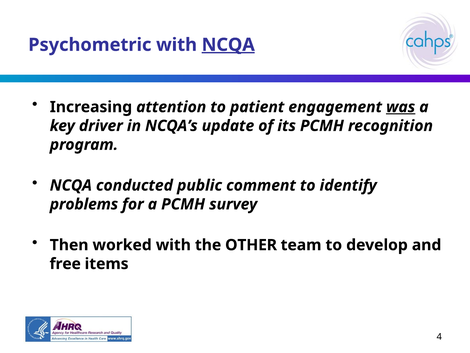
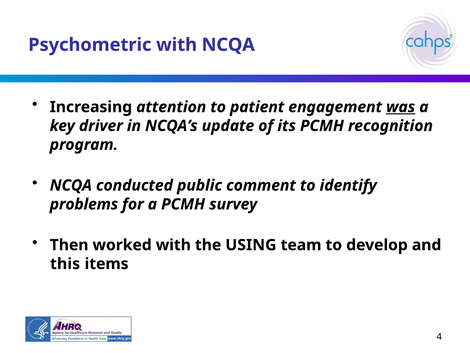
NCQA at (228, 45) underline: present -> none
OTHER: OTHER -> USING
free: free -> this
